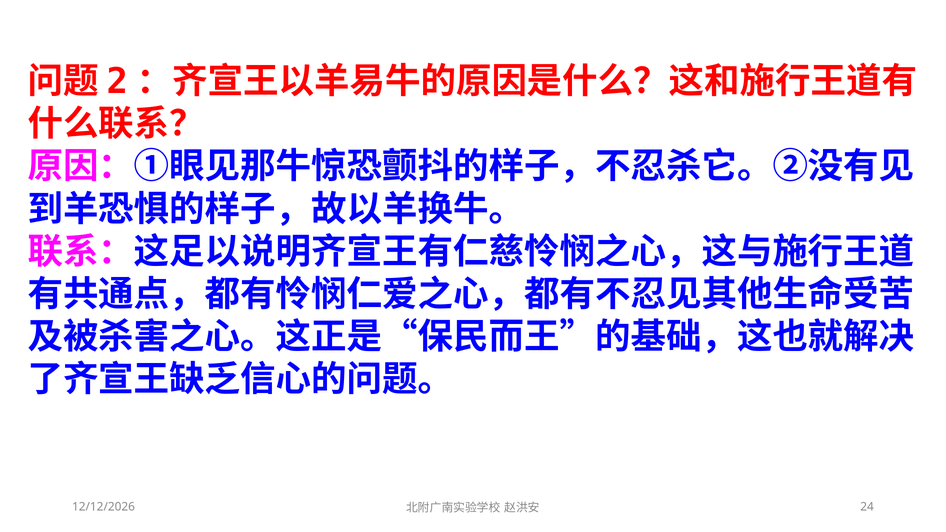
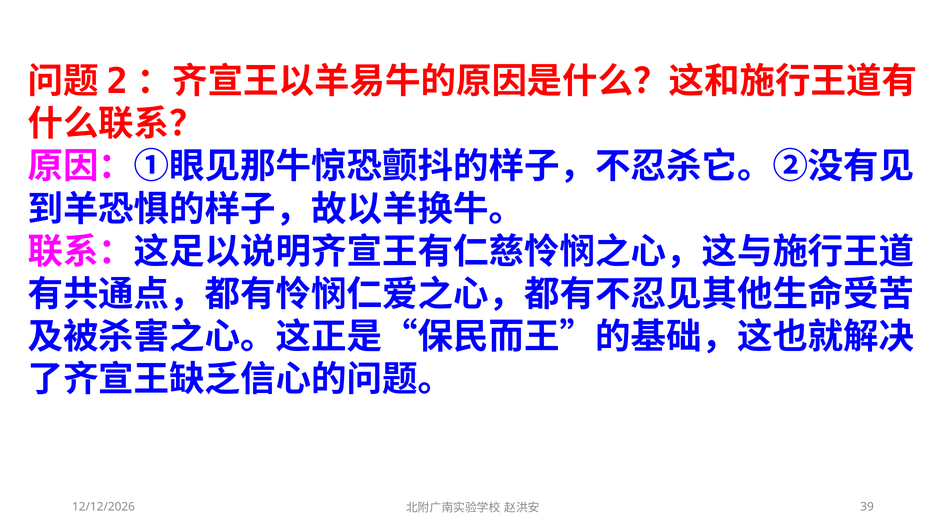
24: 24 -> 39
